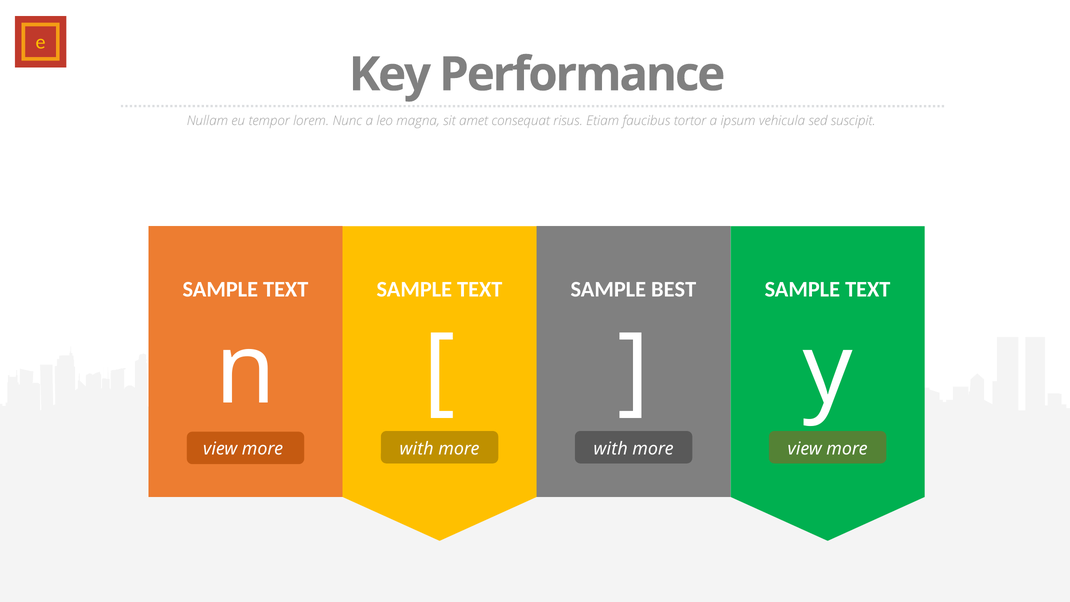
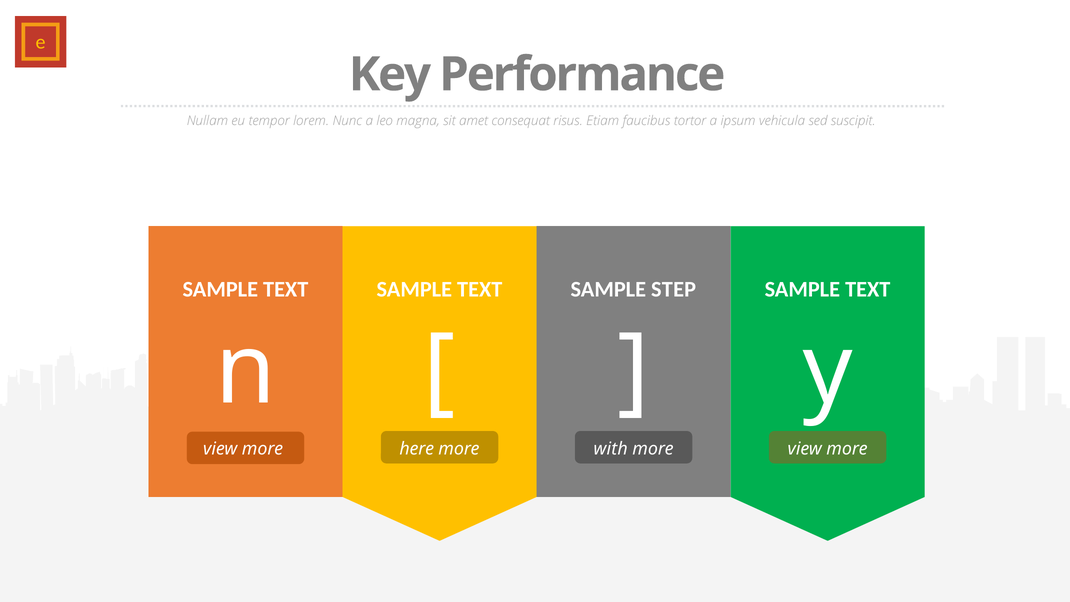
BEST: BEST -> STEP
view more with: with -> here
